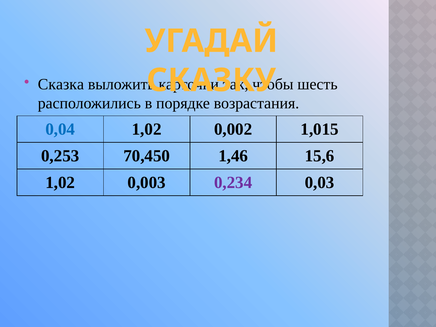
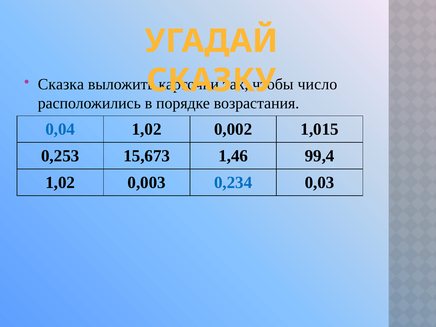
шесть: шесть -> число
70,450: 70,450 -> 15,673
15,6: 15,6 -> 99,4
0,234 colour: purple -> blue
